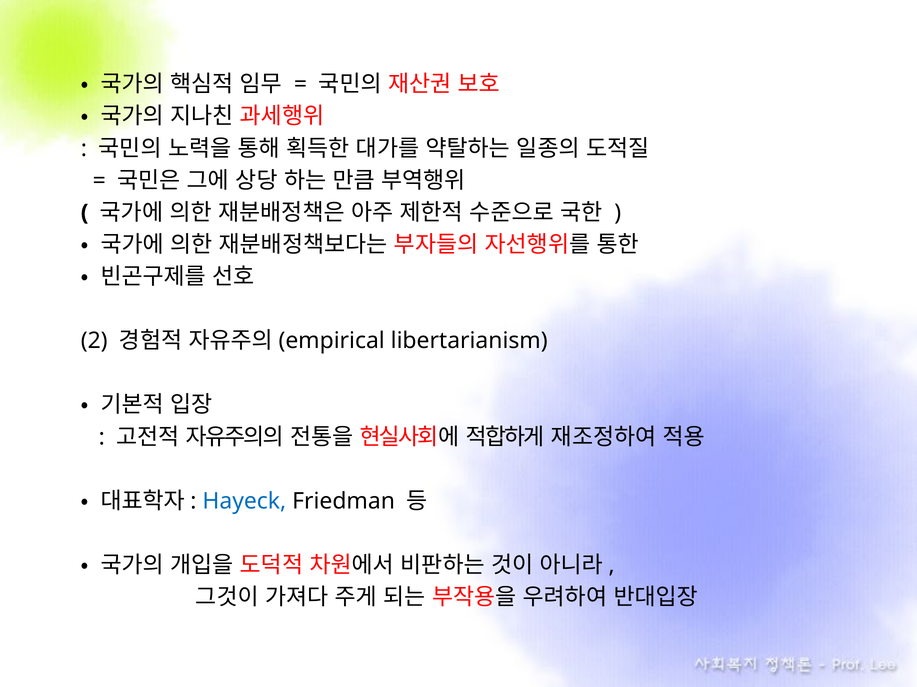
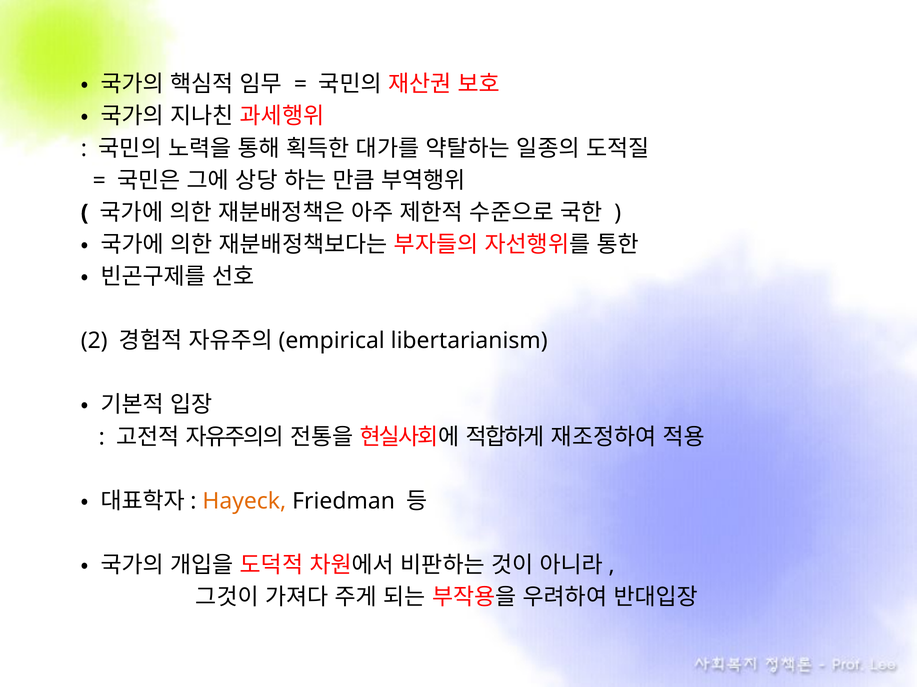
Hayeck colour: blue -> orange
